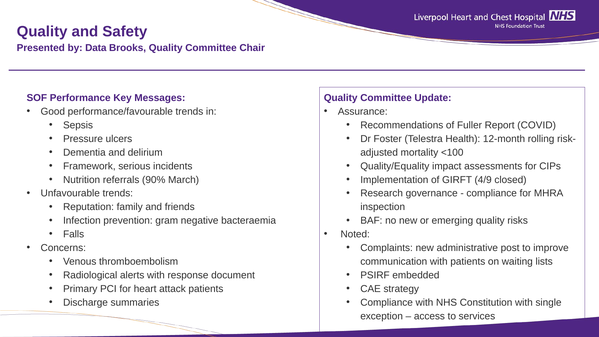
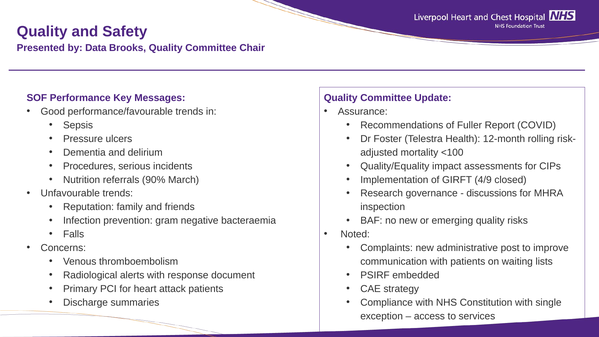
Framework: Framework -> Procedures
compliance at (492, 193): compliance -> discussions
